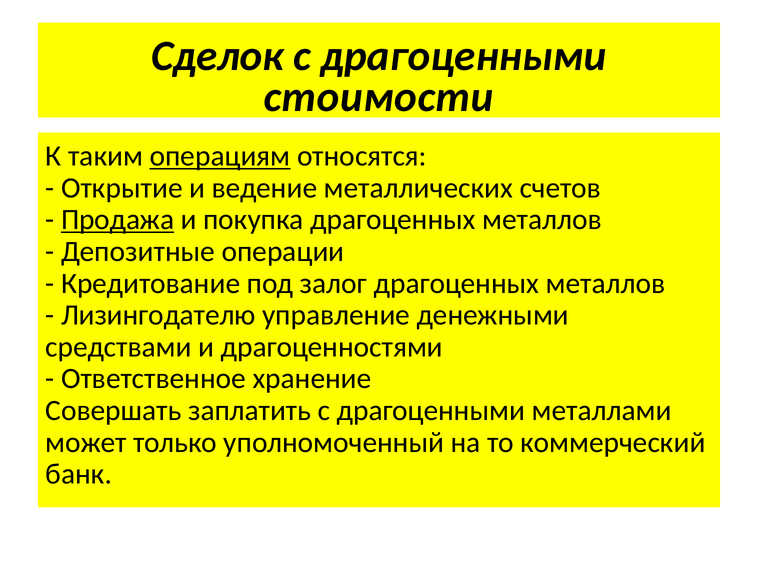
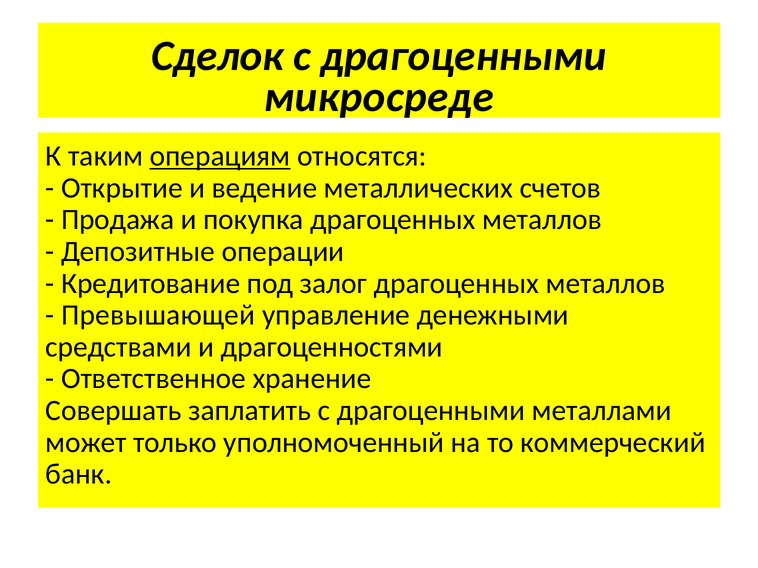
стоимости: стоимости -> микросреде
Продажа underline: present -> none
Лизингодателю: Лизингодателю -> Превышающей
